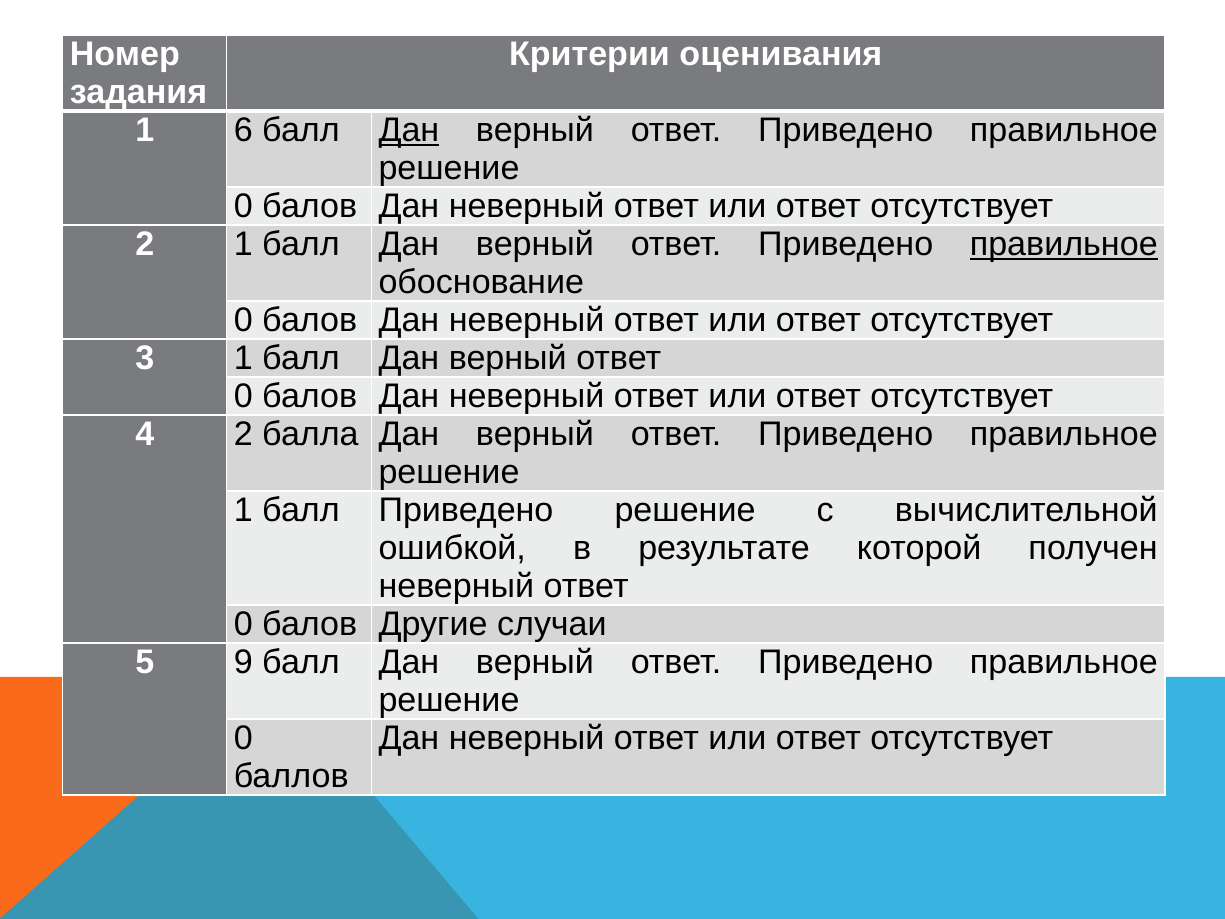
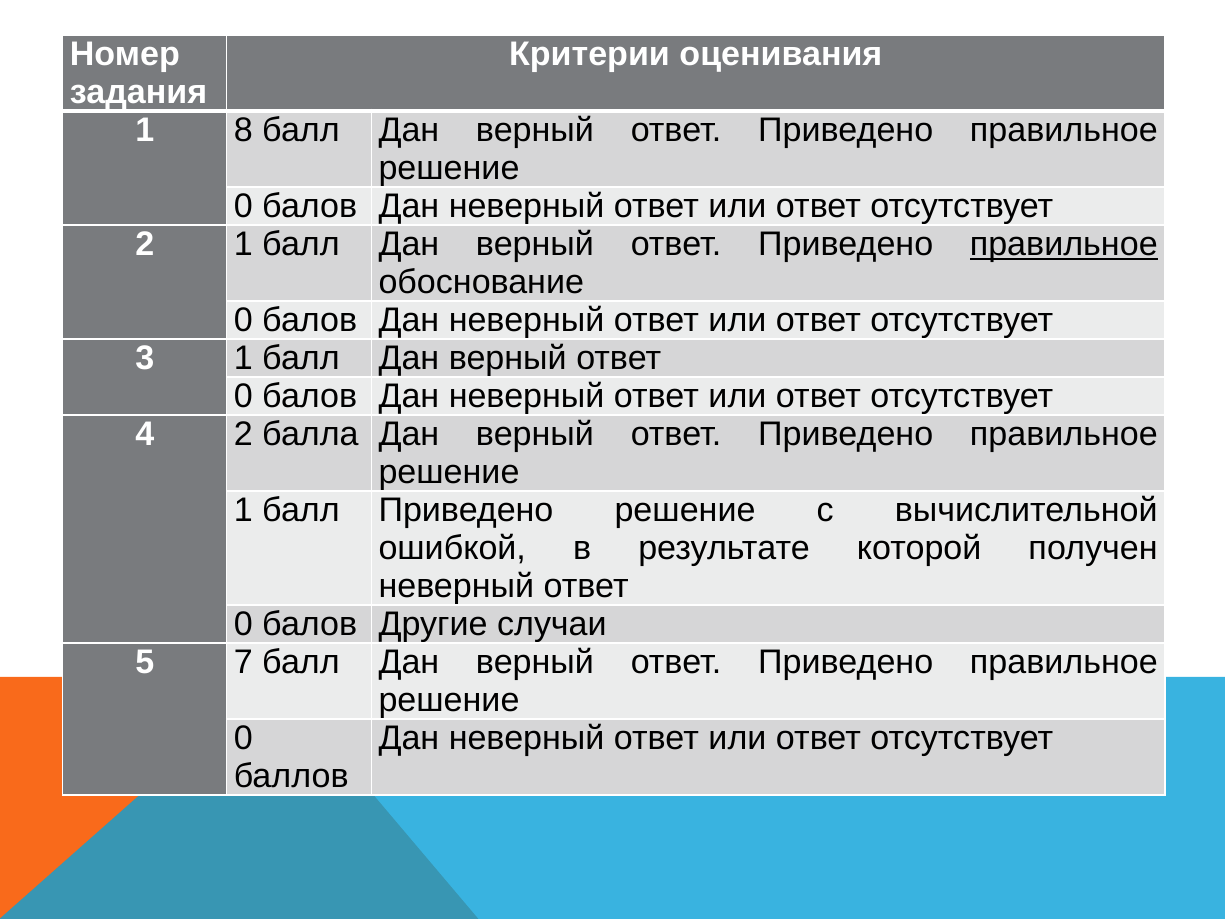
6: 6 -> 8
Дан at (409, 130) underline: present -> none
9: 9 -> 7
